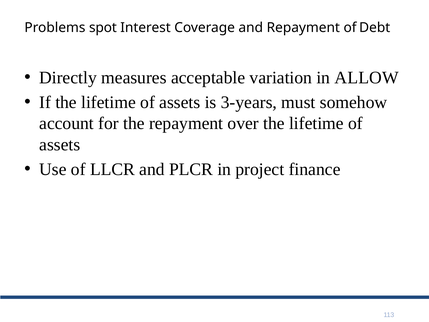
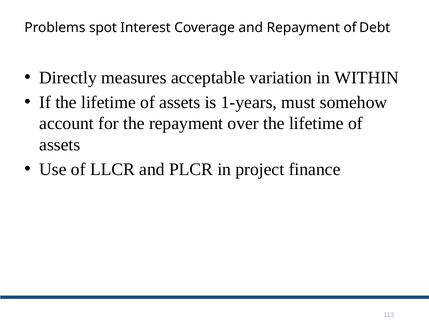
ALLOW: ALLOW -> WITHIN
3-years: 3-years -> 1-years
